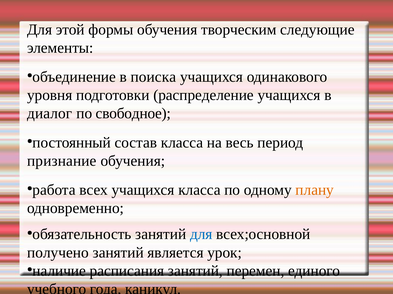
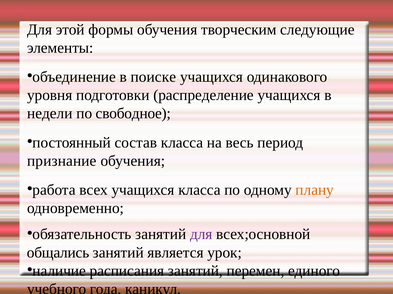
поиска: поиска -> поиске
диалог: диалог -> недели
для at (201, 235) colour: blue -> purple
получено: получено -> общались
